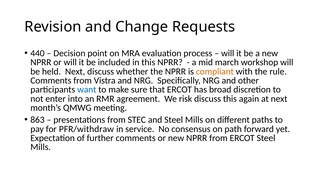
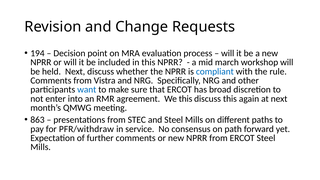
440: 440 -> 194
compliant colour: orange -> blue
We risk: risk -> this
